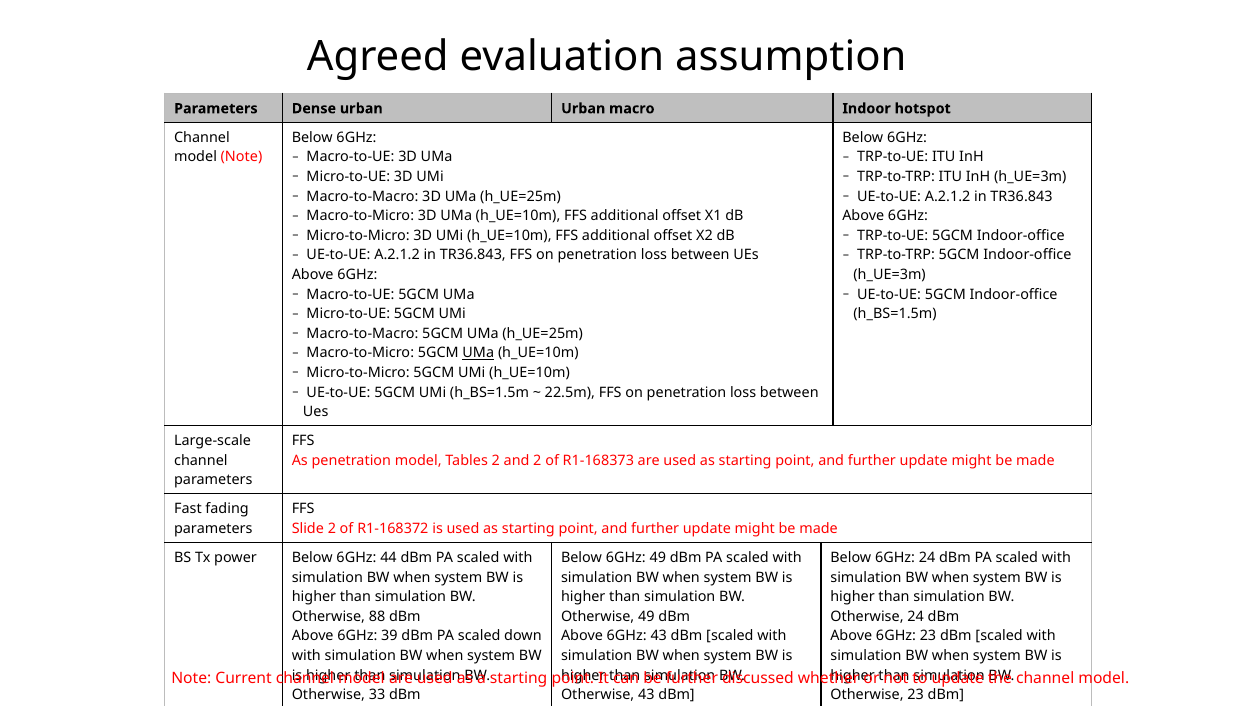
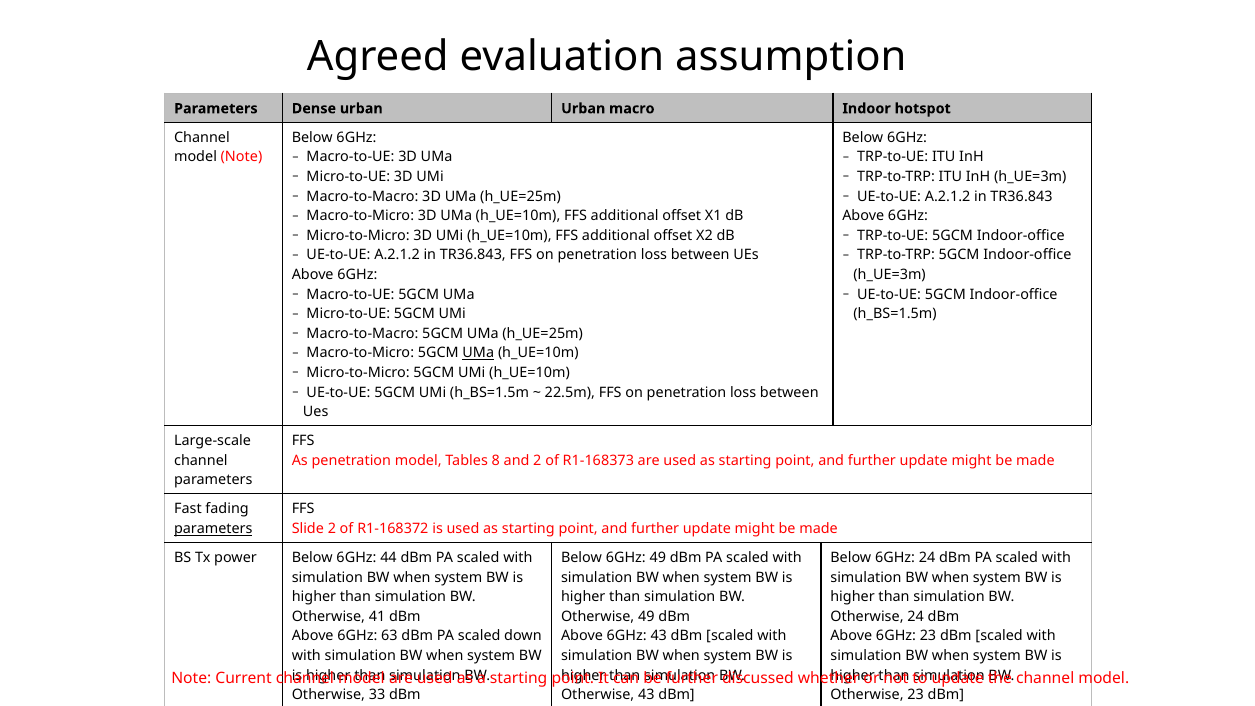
Tables 2: 2 -> 8
parameters at (213, 529) underline: none -> present
88: 88 -> 41
39: 39 -> 63
